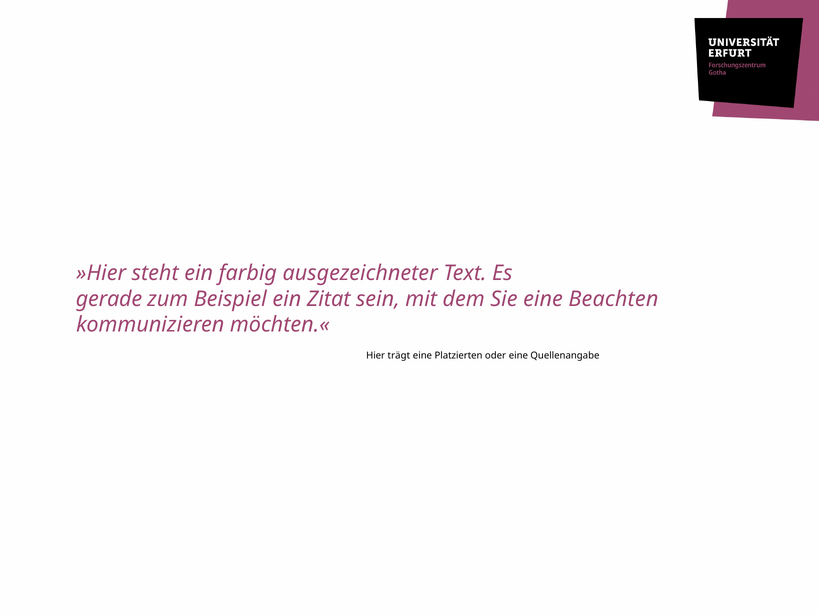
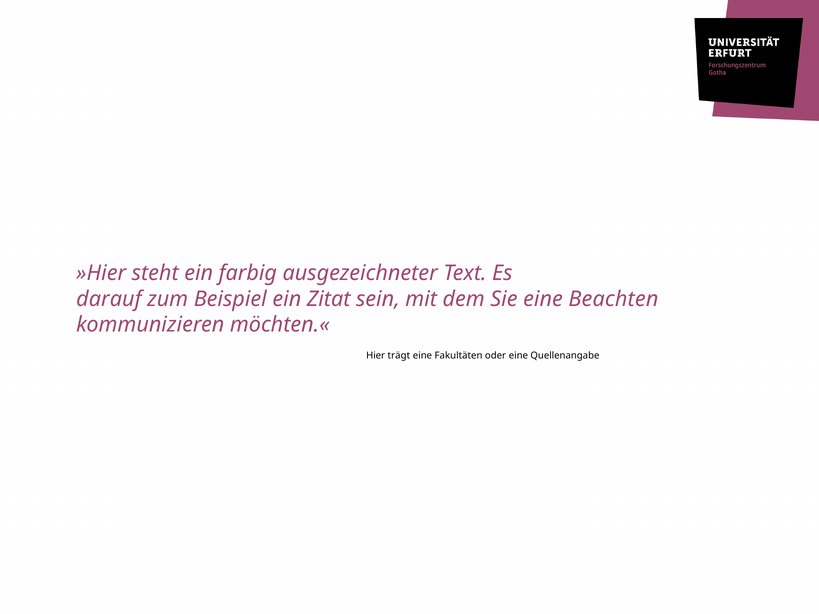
gerade: gerade -> darauf
Platzierten: Platzierten -> Fakultäten
